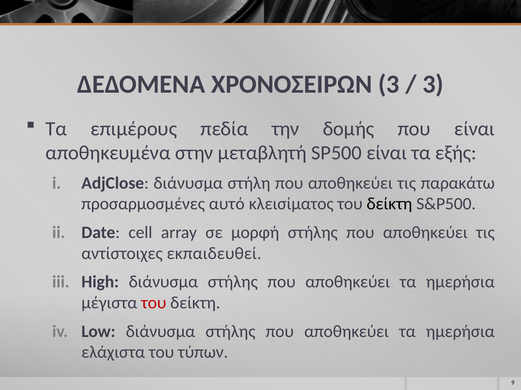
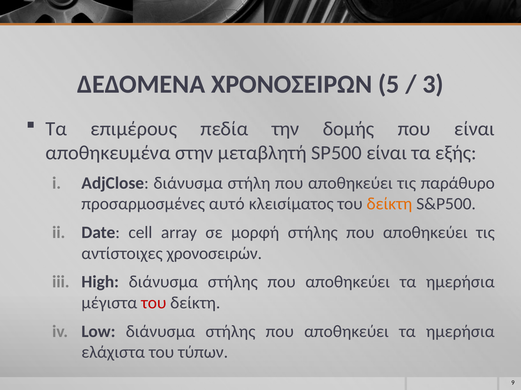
ΧΡΟΝΟΣΕΙΡΩΝ 3: 3 -> 5
παρακάτω: παρακάτω -> παράθυρο
δείκτη at (389, 204) colour: black -> orange
εκπαιδευθεί: εκπαιδευθεί -> χρονοσειρών
